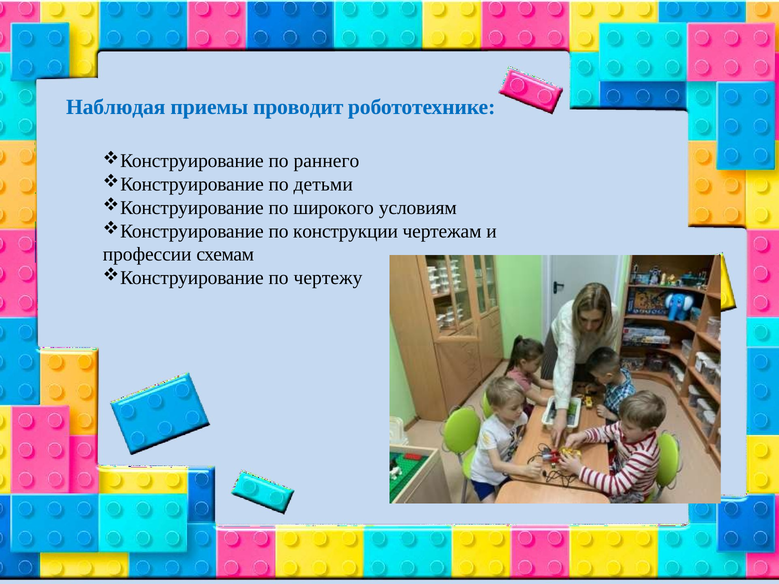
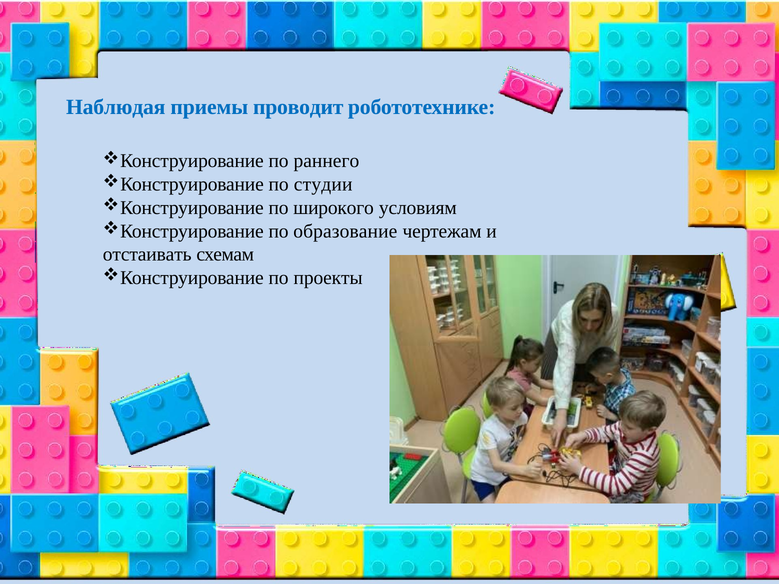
детьми: детьми -> студии
конструкции: конструкции -> образование
профессии: профессии -> отстаивать
чертежу: чертежу -> проекты
